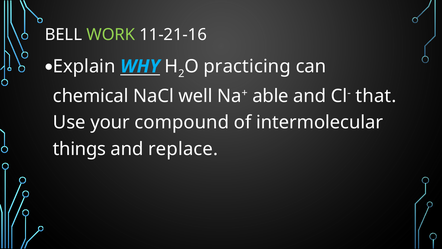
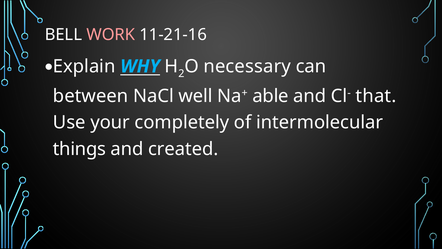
WORK colour: light green -> pink
practicing: practicing -> necessary
chemical: chemical -> between
compound: compound -> completely
replace: replace -> created
